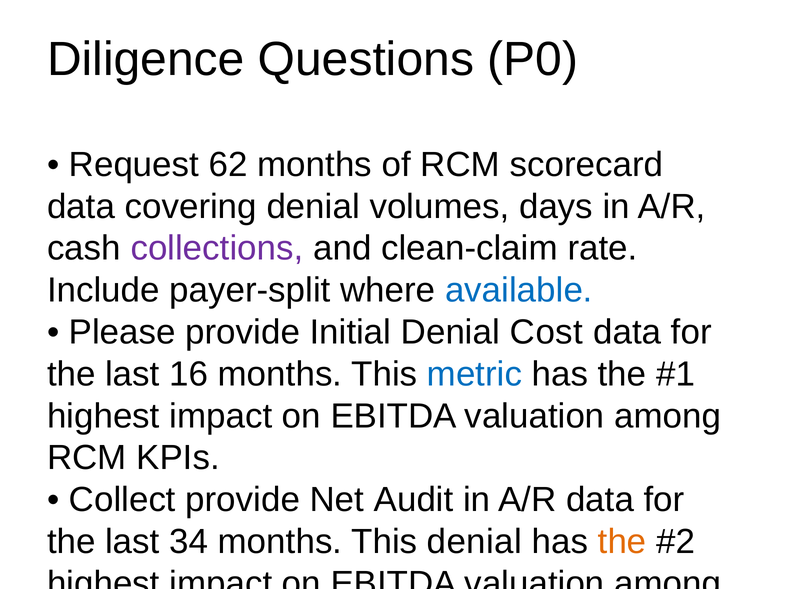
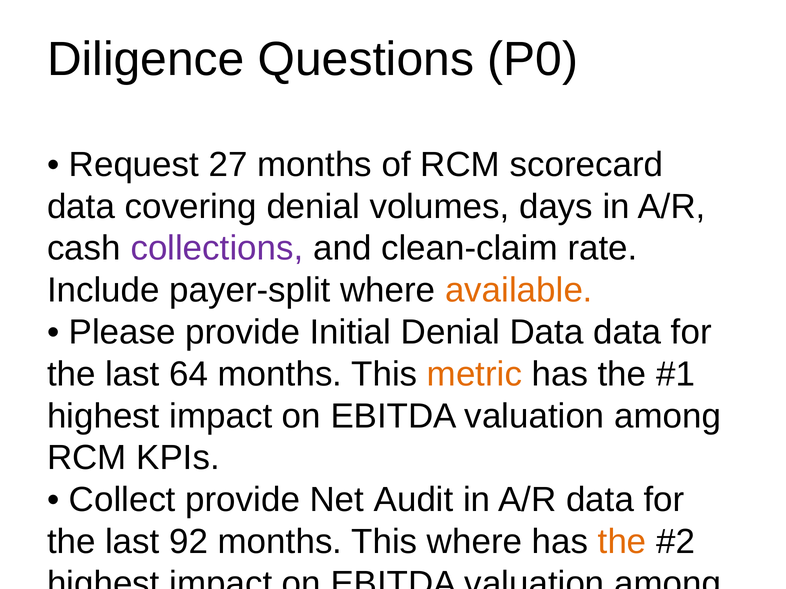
62: 62 -> 27
available colour: blue -> orange
Denial Cost: Cost -> Data
16: 16 -> 64
metric at (475, 374) colour: blue -> orange
34: 34 -> 92
This denial: denial -> where
